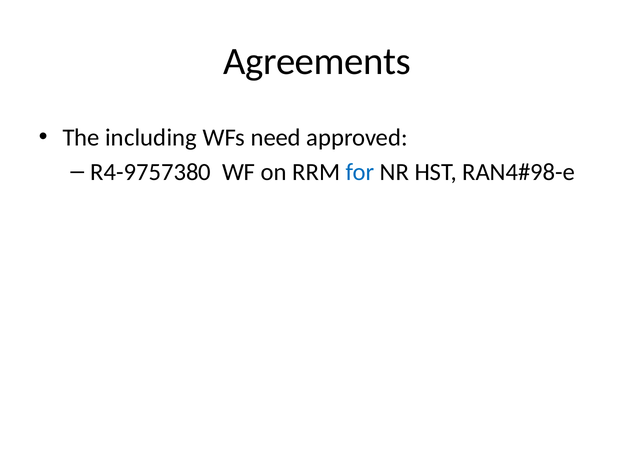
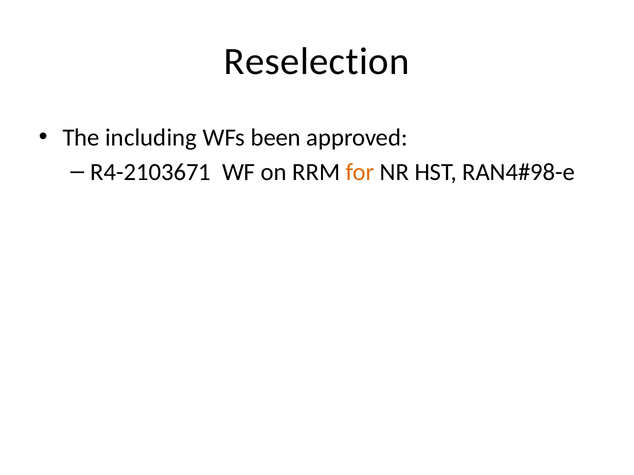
Agreements: Agreements -> Reselection
need: need -> been
R4-9757380: R4-9757380 -> R4-2103671
for colour: blue -> orange
